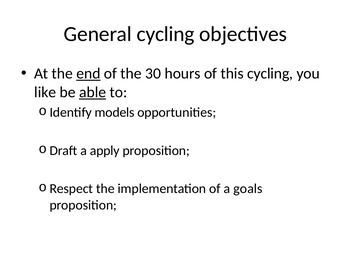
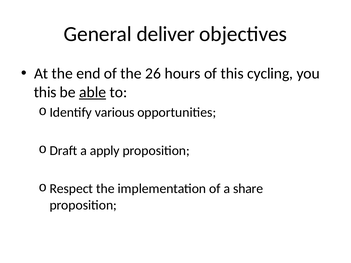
General cycling: cycling -> deliver
end underline: present -> none
30: 30 -> 26
like at (45, 92): like -> this
models: models -> various
goals: goals -> share
